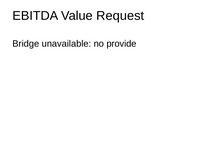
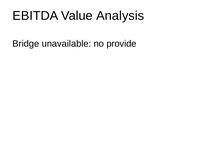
Request: Request -> Analysis
